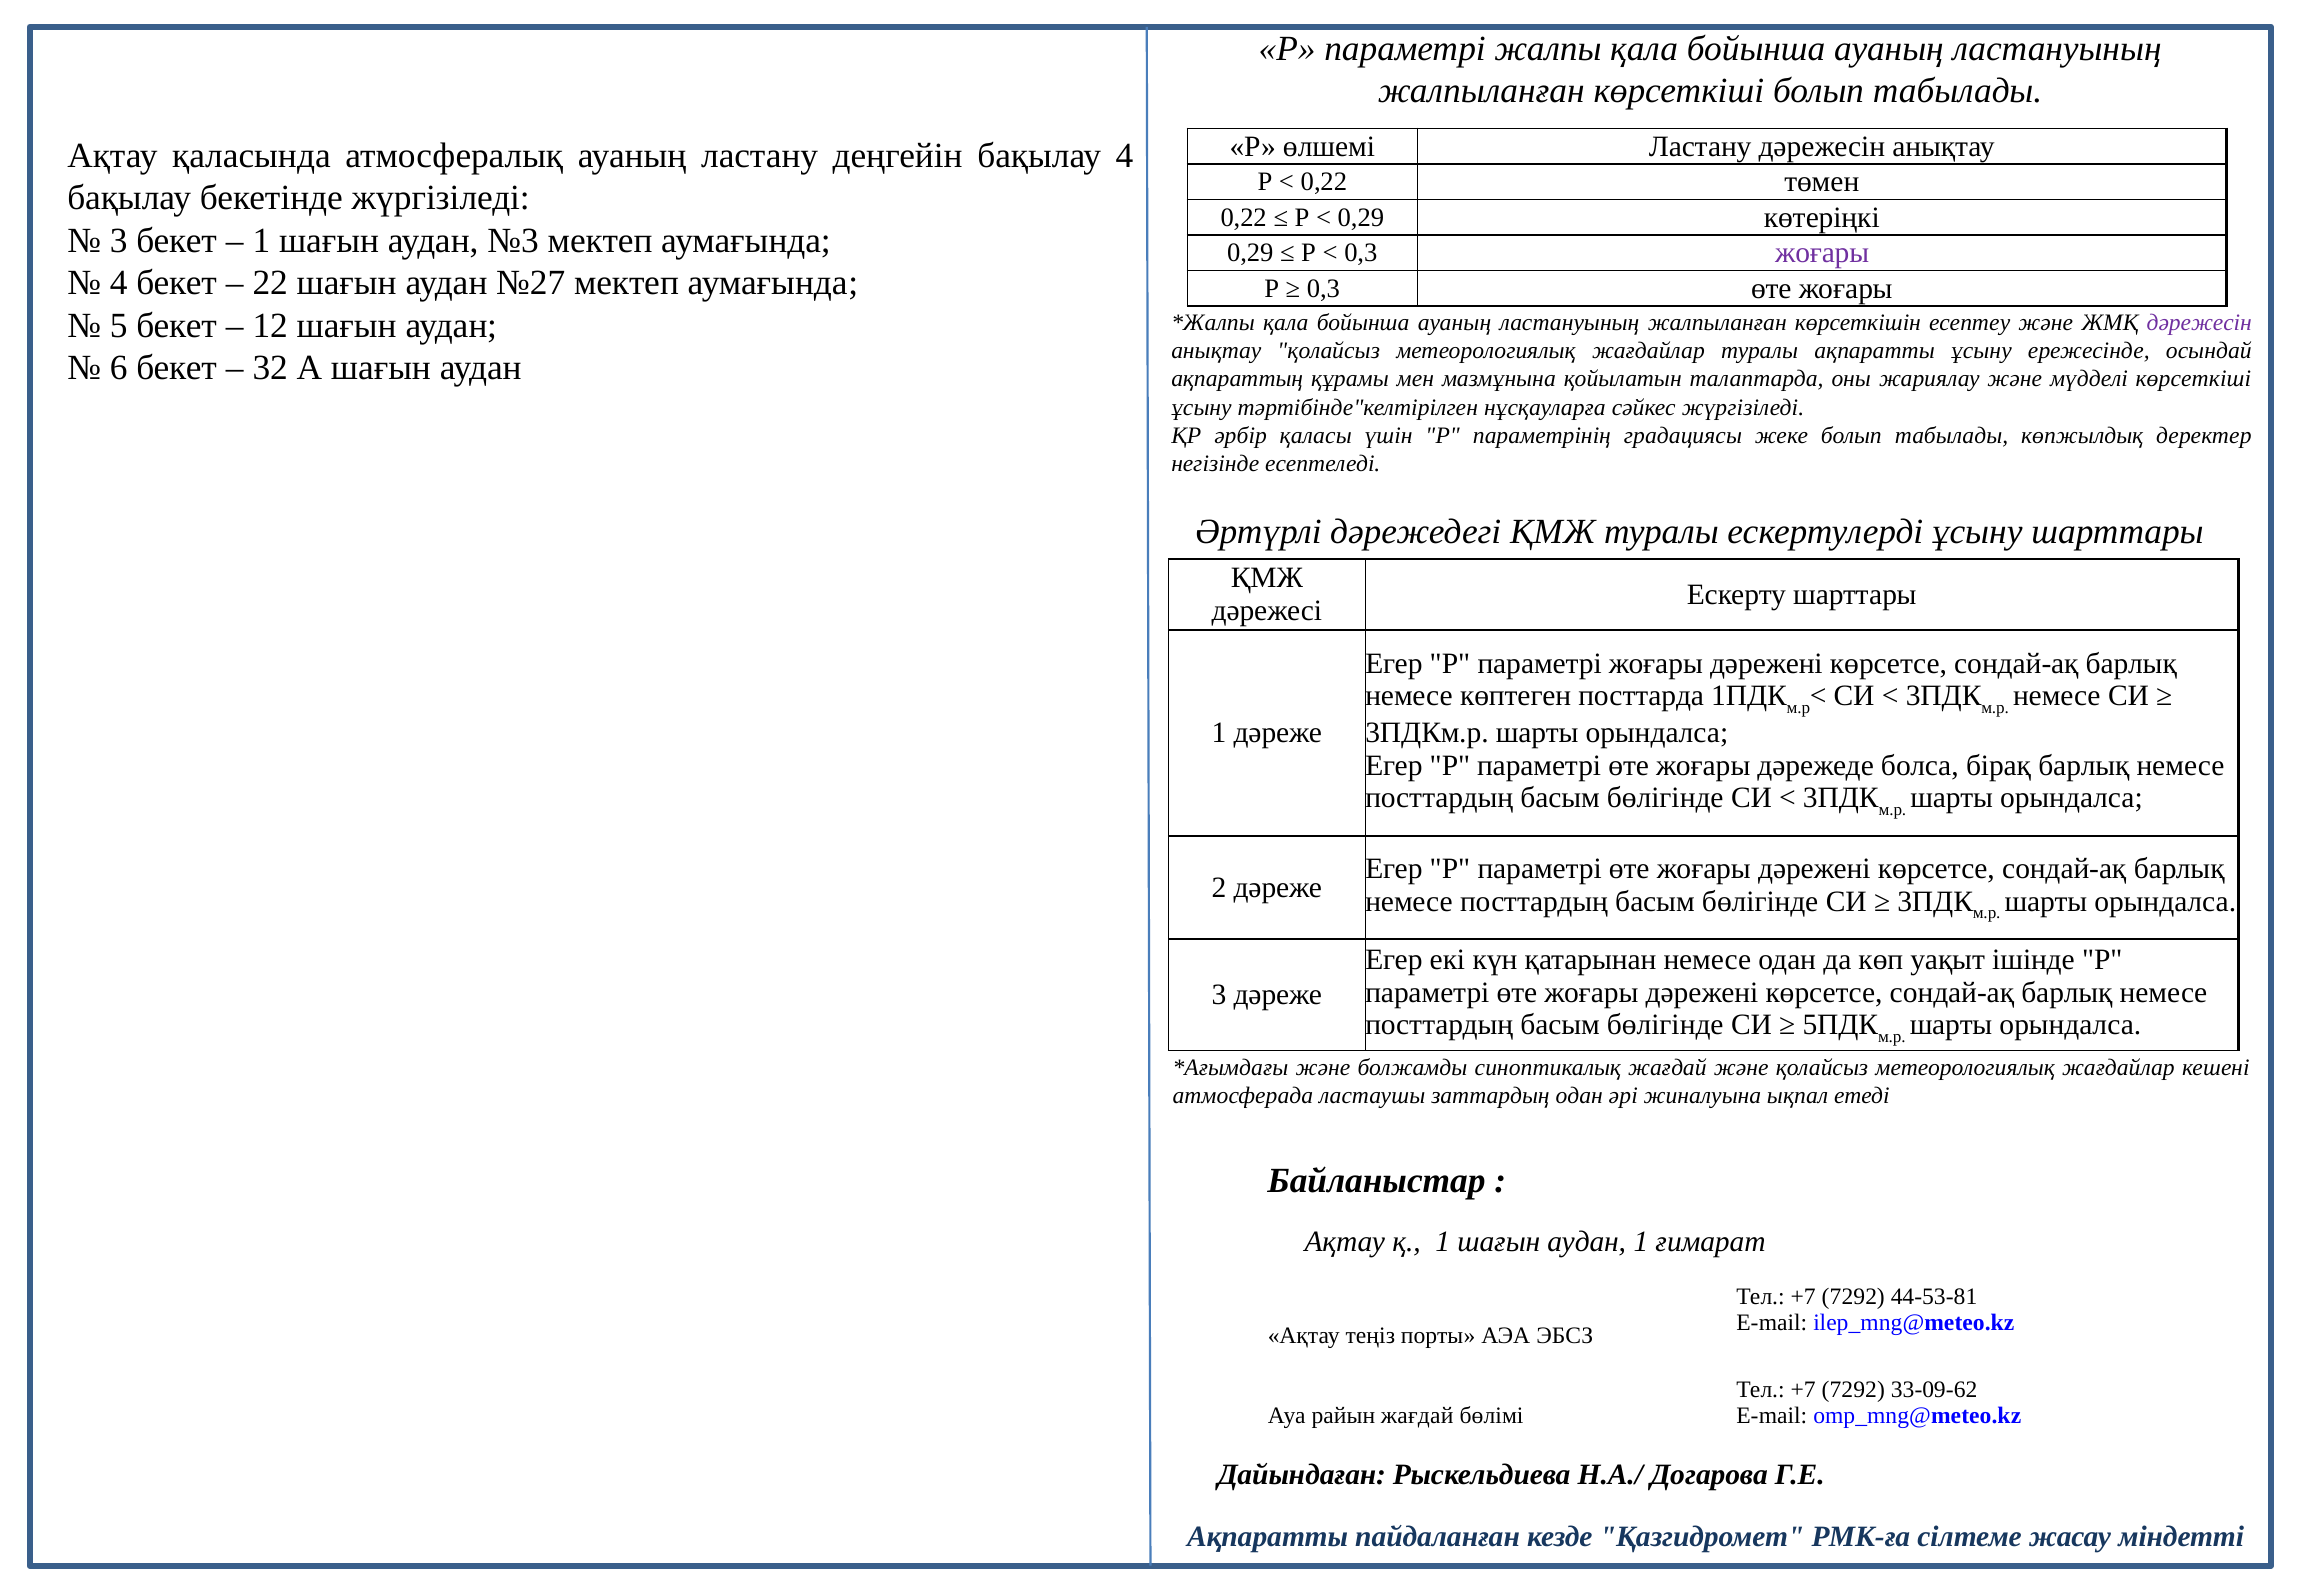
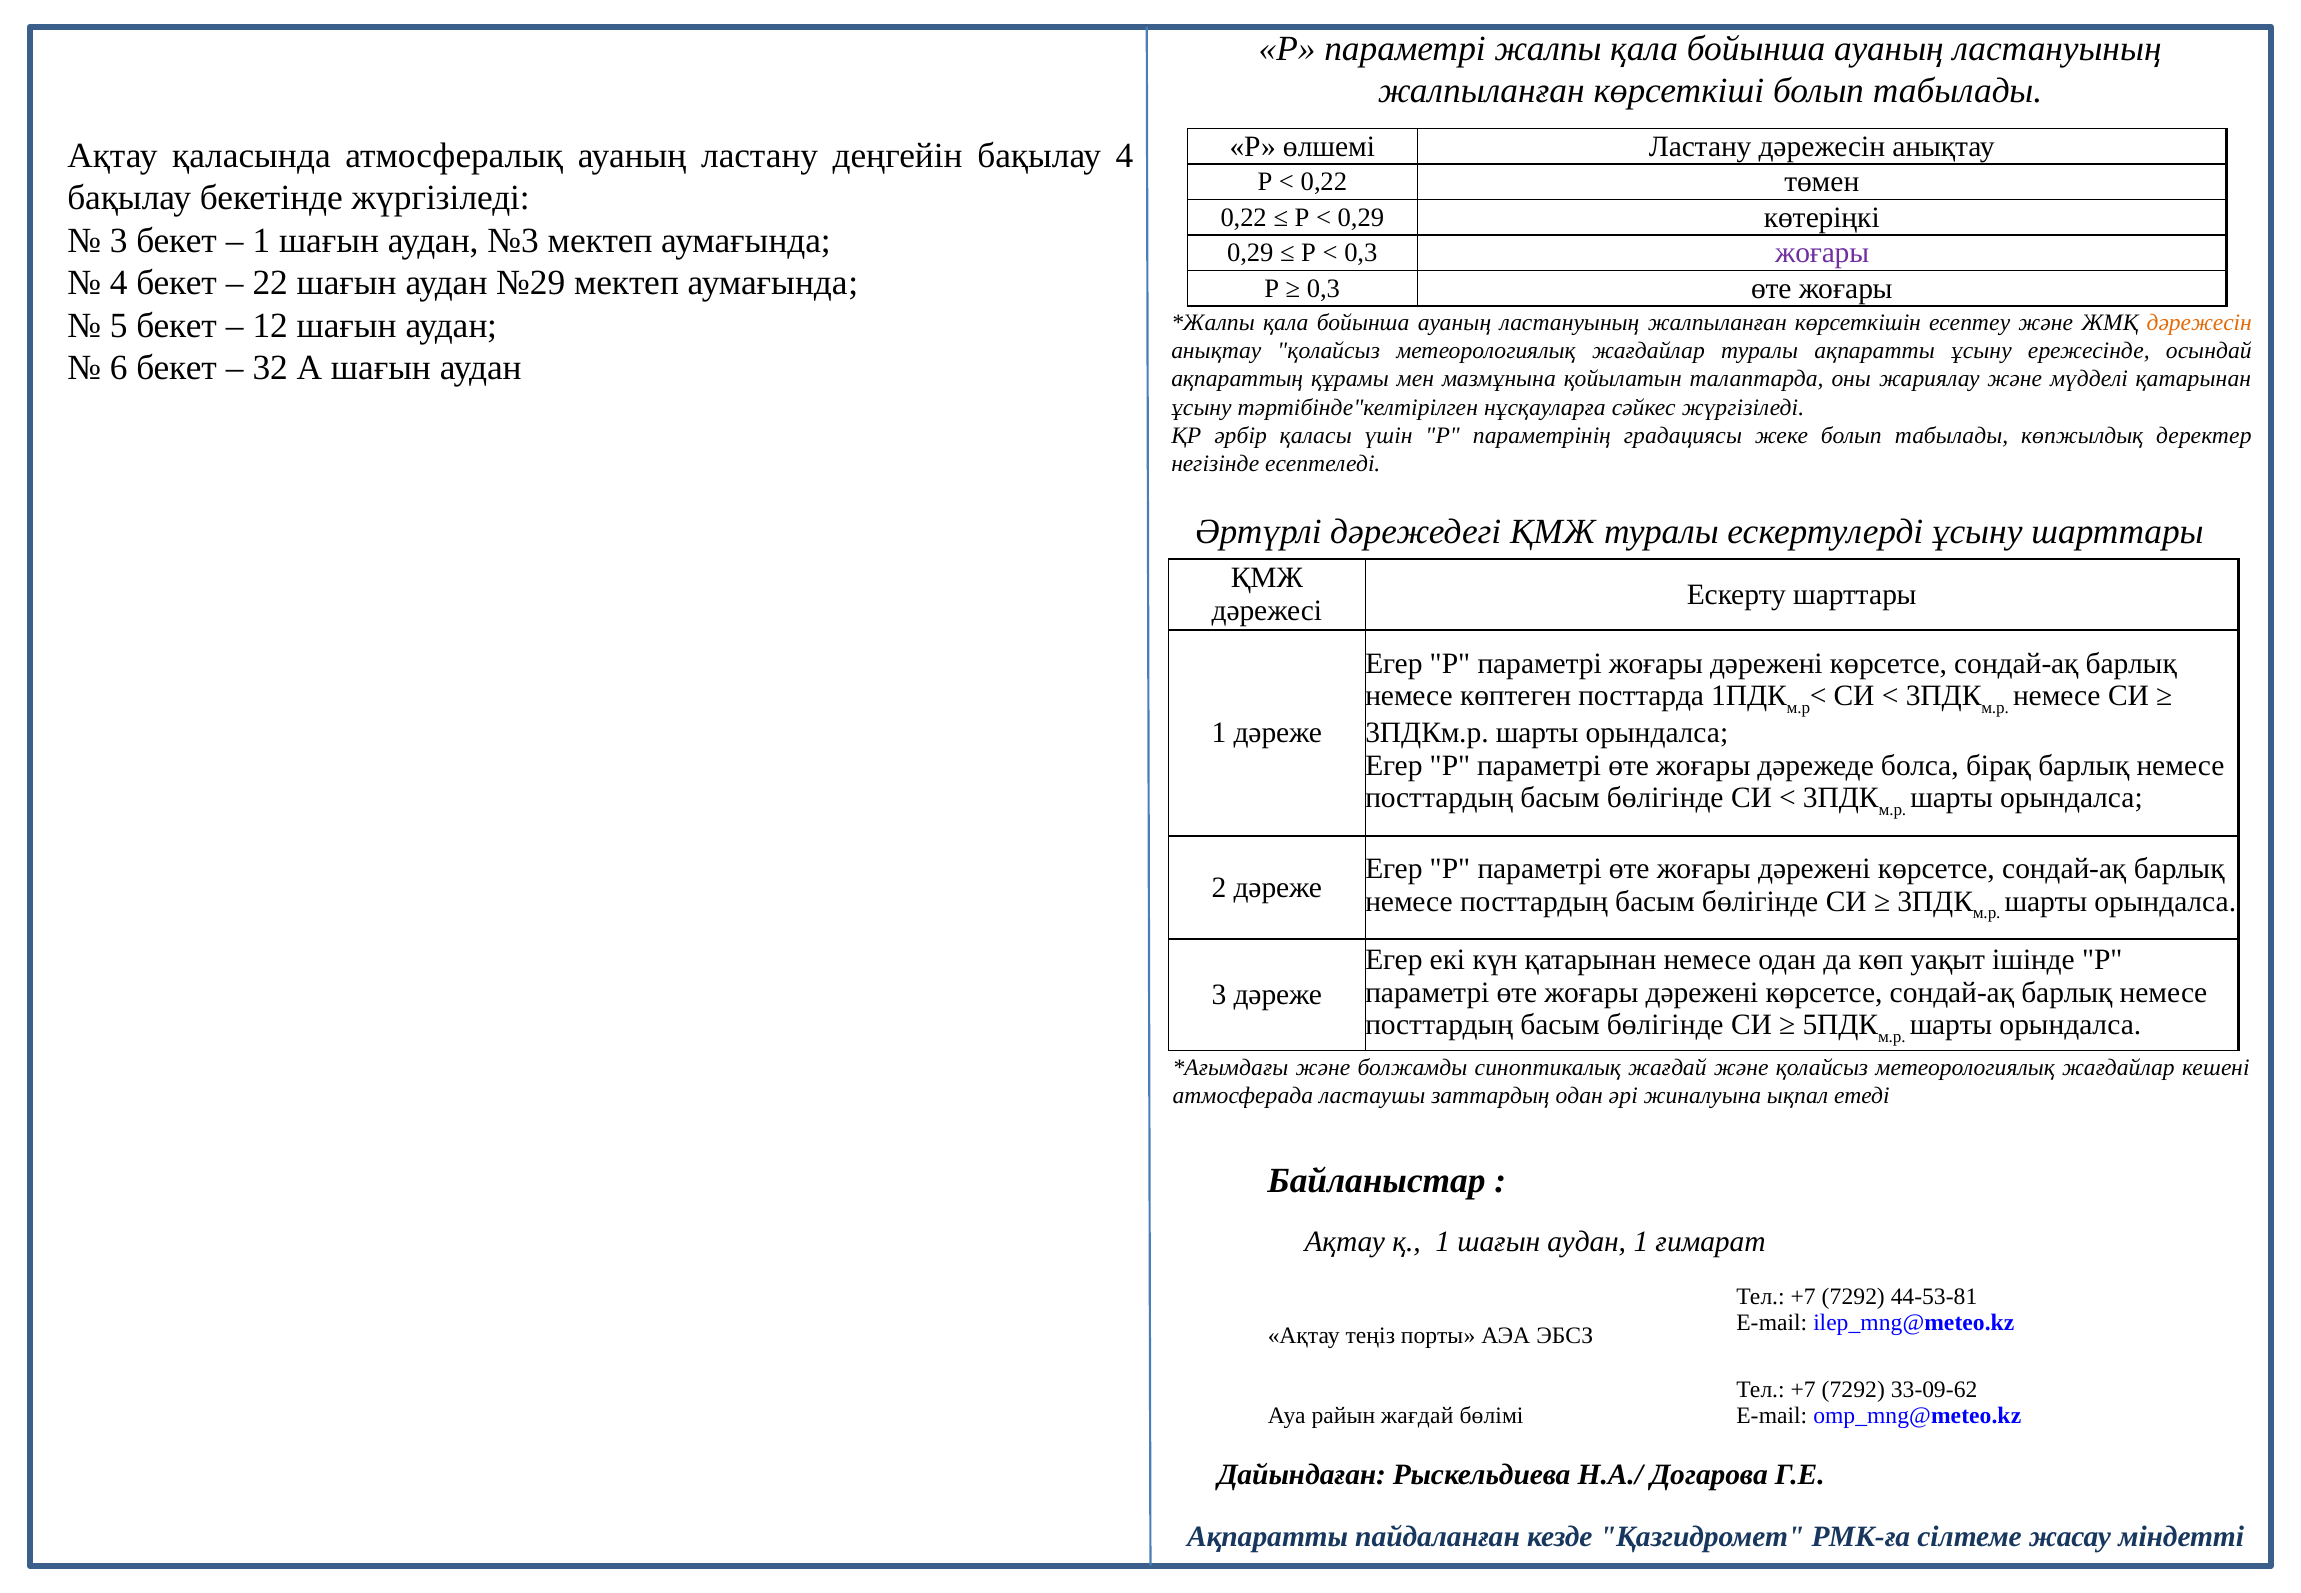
№27: №27 -> №29
дәрежесін at (2199, 323) colour: purple -> orange
мүдделі көрсеткіші: көрсеткіші -> қатарынан
